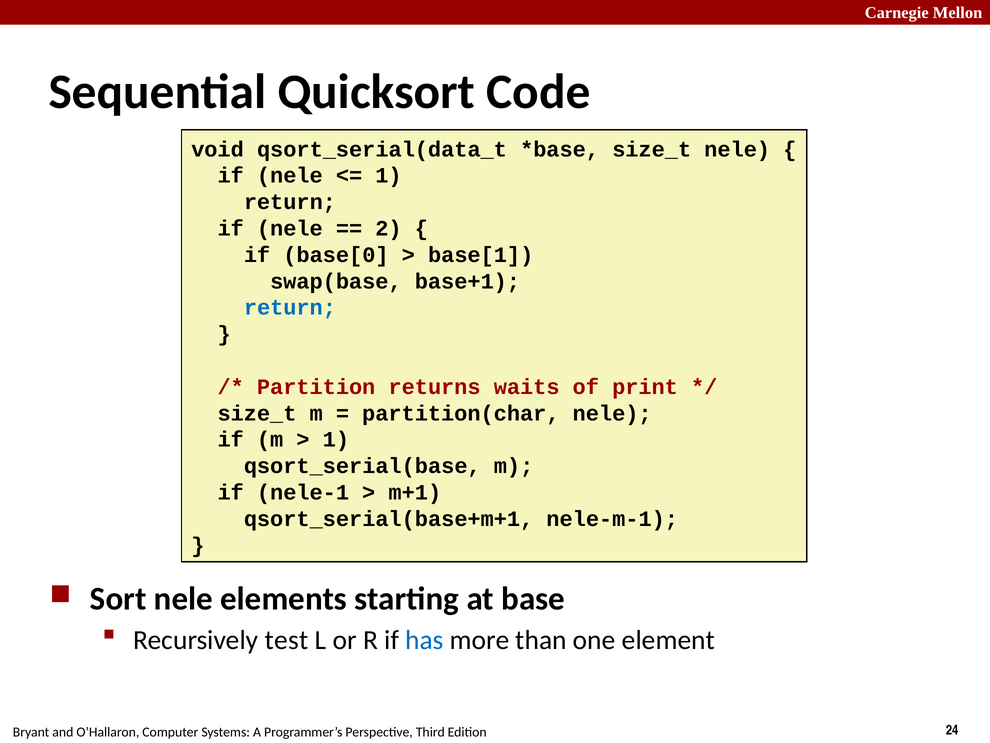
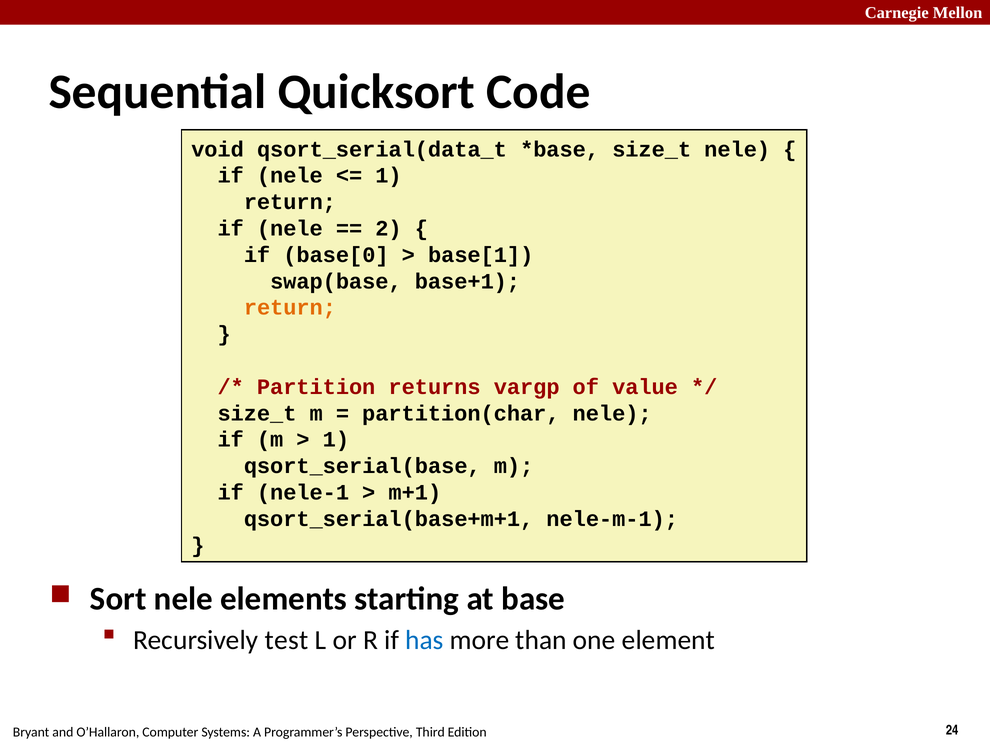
return at (290, 307) colour: blue -> orange
waits: waits -> vargp
print: print -> value
